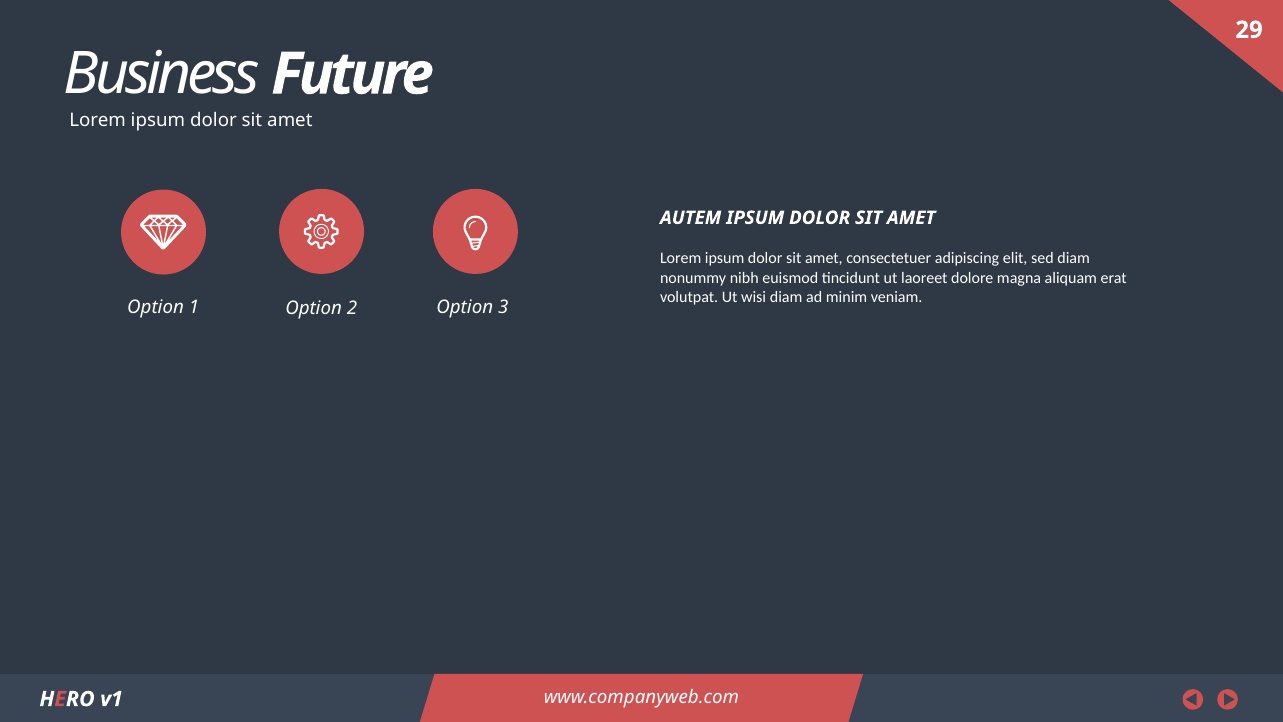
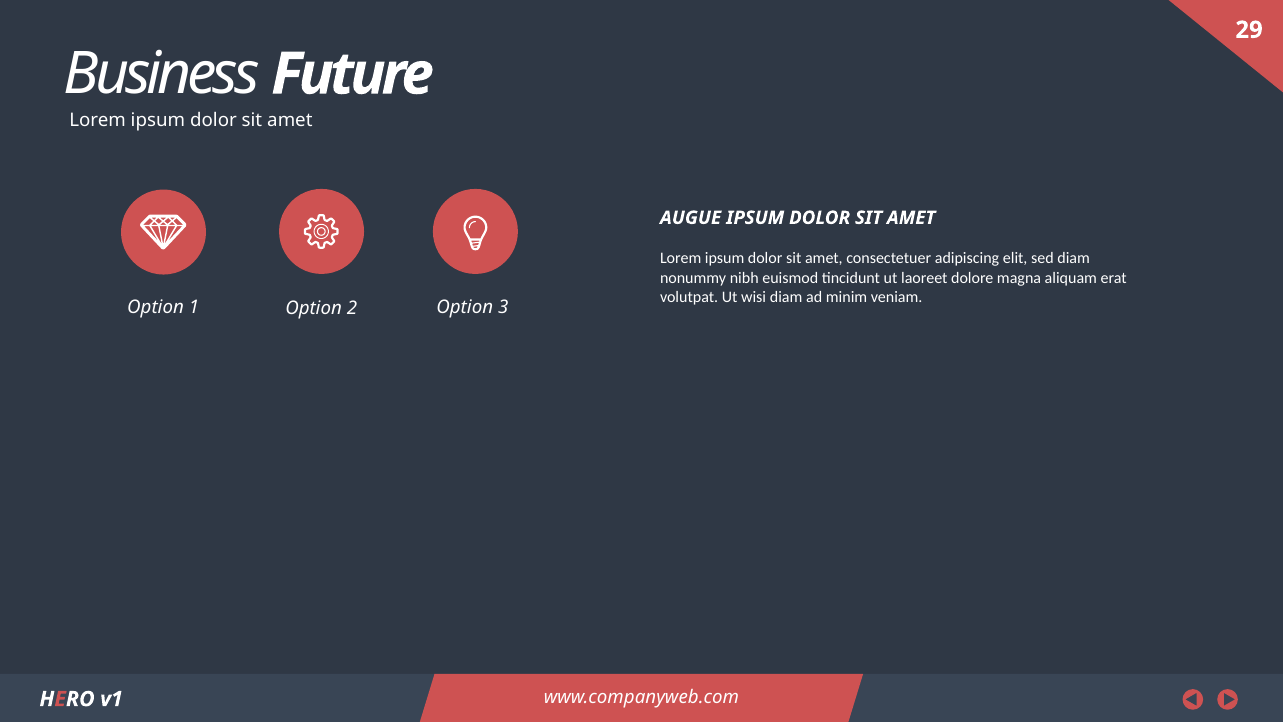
AUTEM: AUTEM -> AUGUE
